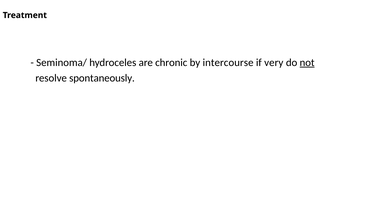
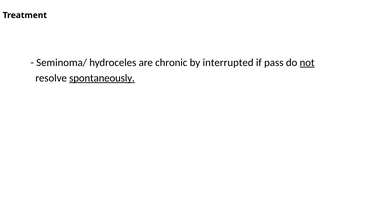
intercourse: intercourse -> interrupted
very: very -> pass
spontaneously underline: none -> present
